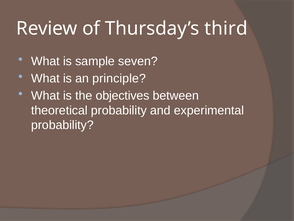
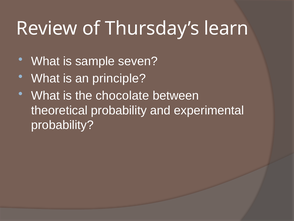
third: third -> learn
objectives: objectives -> chocolate
